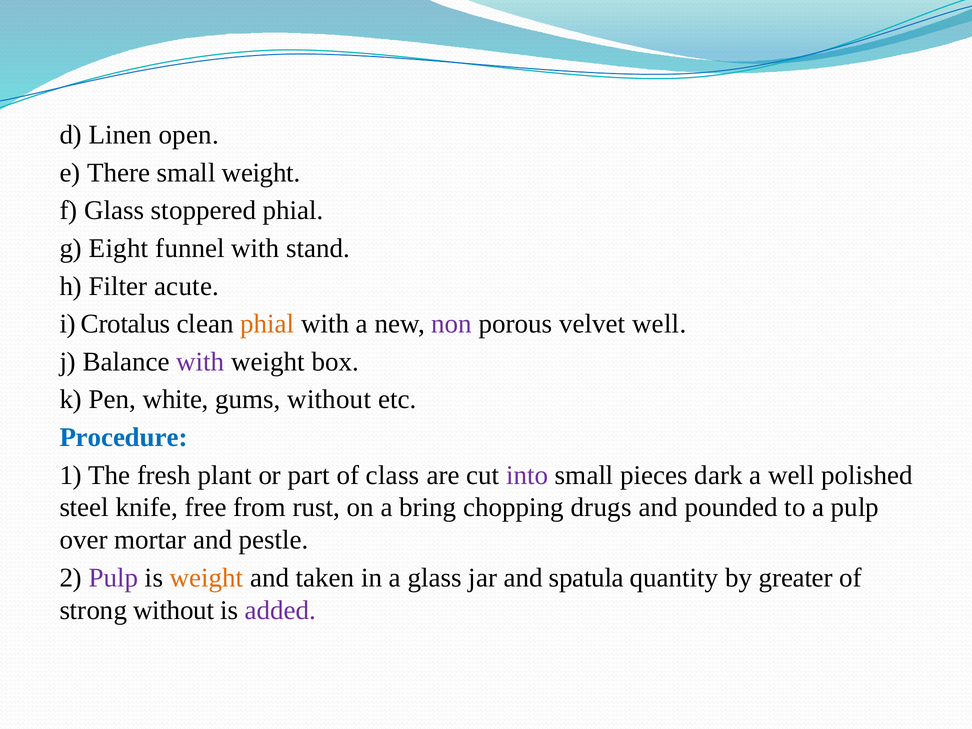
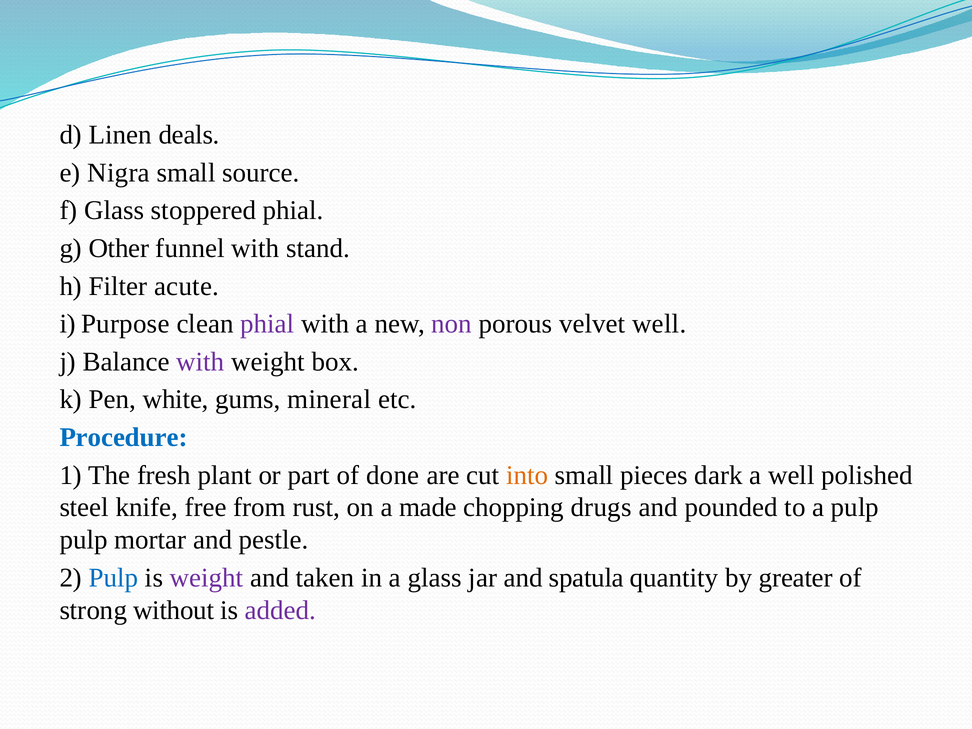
open: open -> deals
There: There -> Nigra
small weight: weight -> source
Eight: Eight -> Other
Crotalus: Crotalus -> Purpose
phial at (267, 324) colour: orange -> purple
gums without: without -> mineral
class: class -> done
into colour: purple -> orange
bring: bring -> made
over at (84, 540): over -> pulp
Pulp at (113, 578) colour: purple -> blue
weight at (207, 578) colour: orange -> purple
